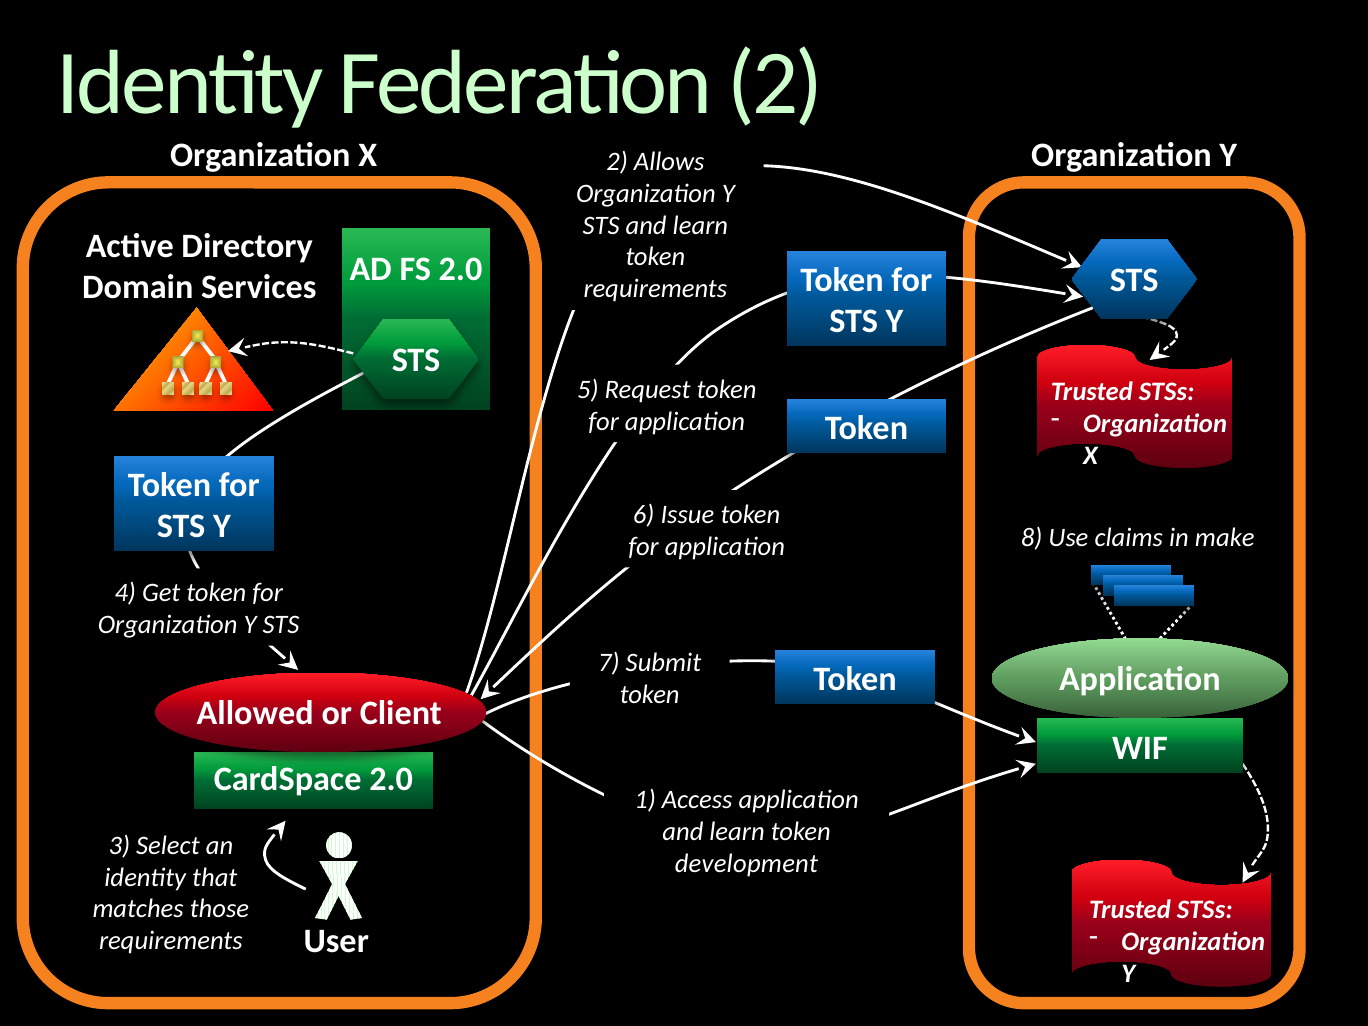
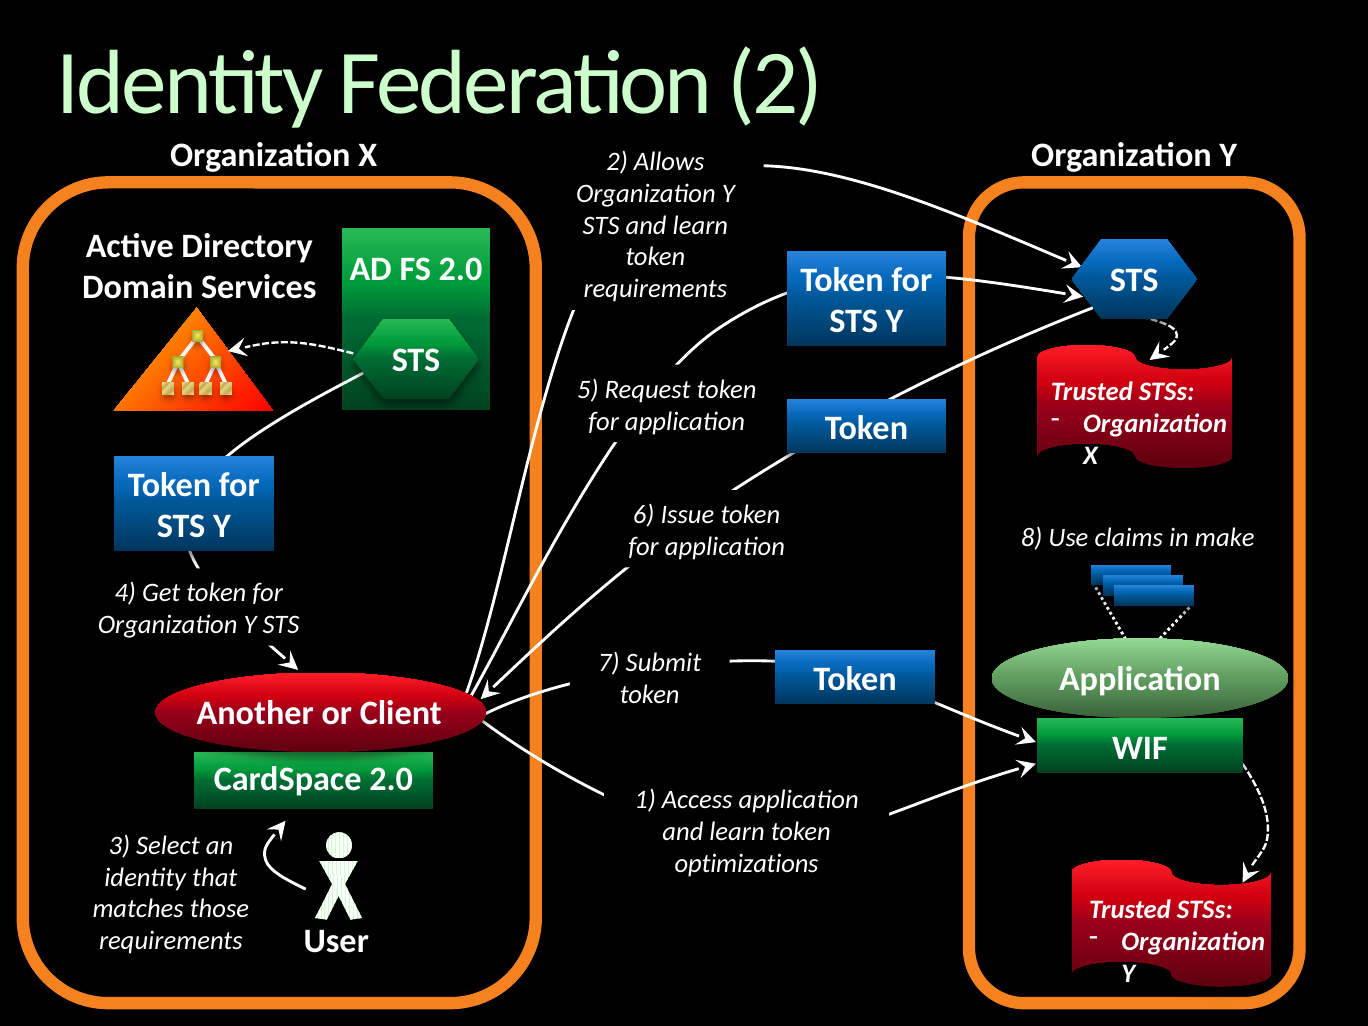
Allowed: Allowed -> Another
development: development -> optimizations
